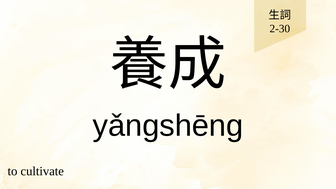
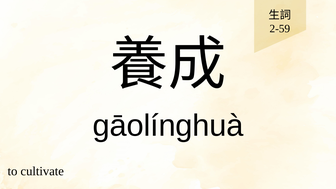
2-30: 2-30 -> 2-59
yǎngshēng: yǎngshēng -> gāolínghuà
